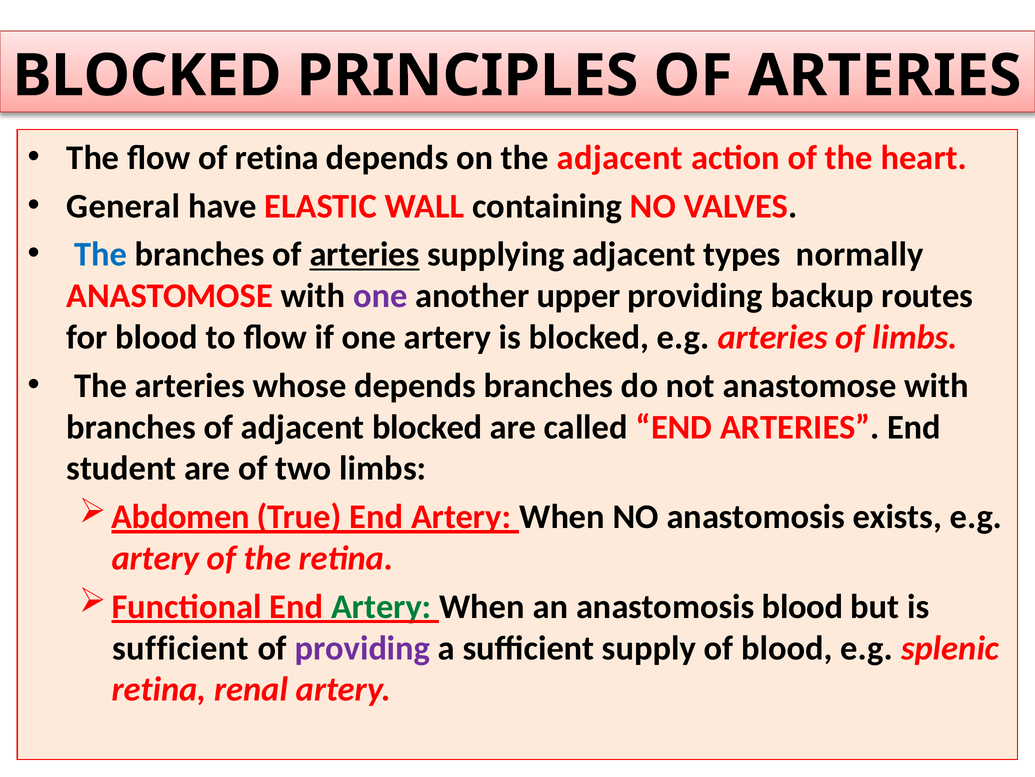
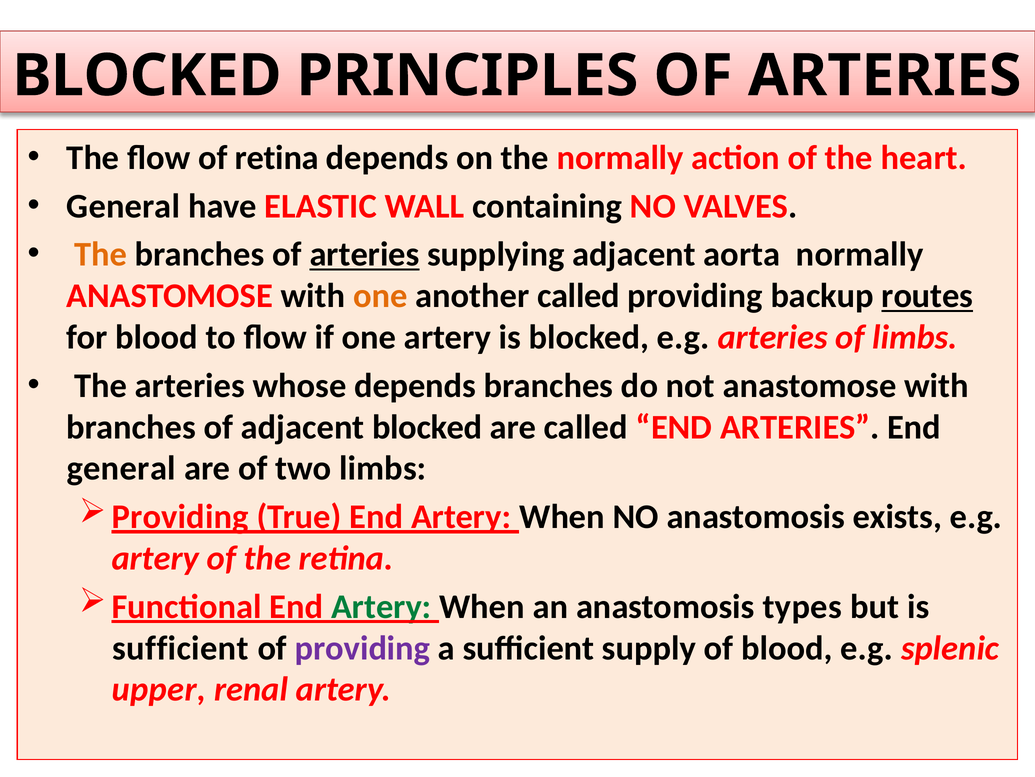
the adjacent: adjacent -> normally
The at (101, 254) colour: blue -> orange
types: types -> aorta
one at (380, 296) colour: purple -> orange
another upper: upper -> called
routes underline: none -> present
student at (121, 468): student -> general
Abdomen at (180, 516): Abdomen -> Providing
anastomosis blood: blood -> types
retina at (159, 689): retina -> upper
